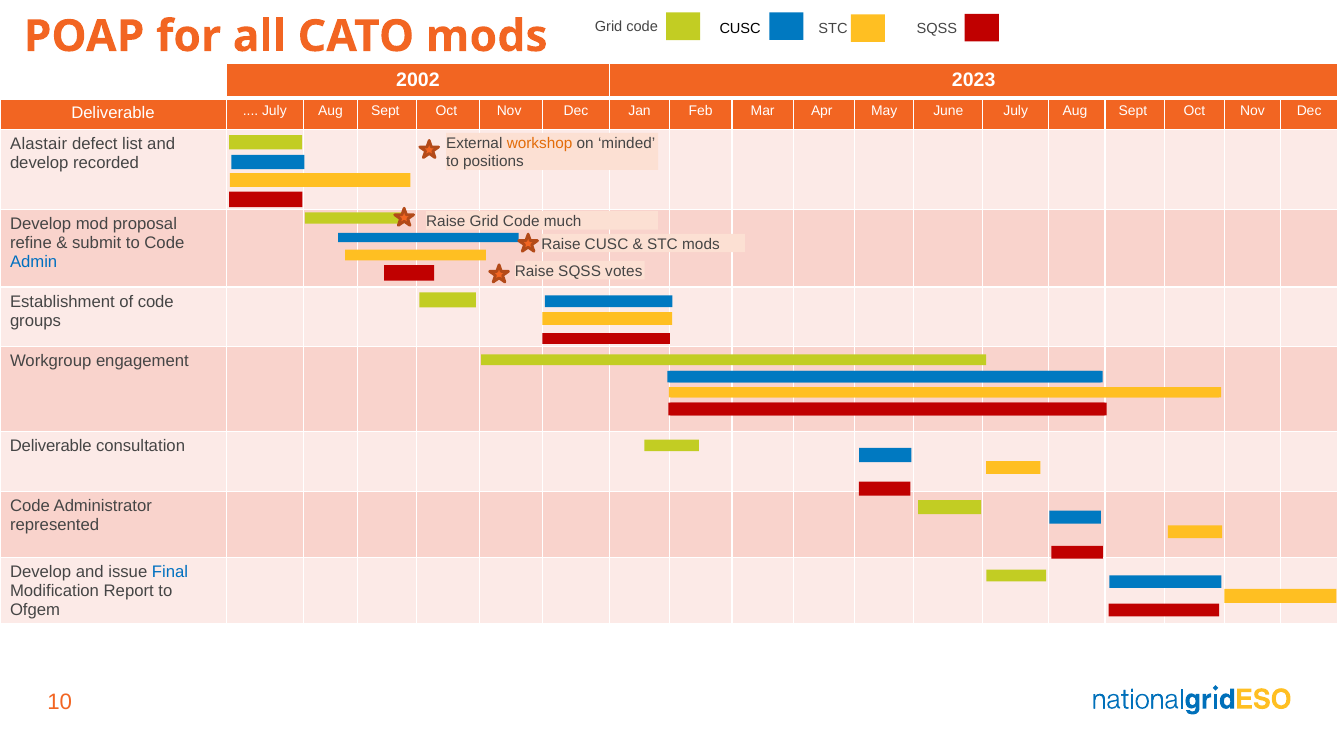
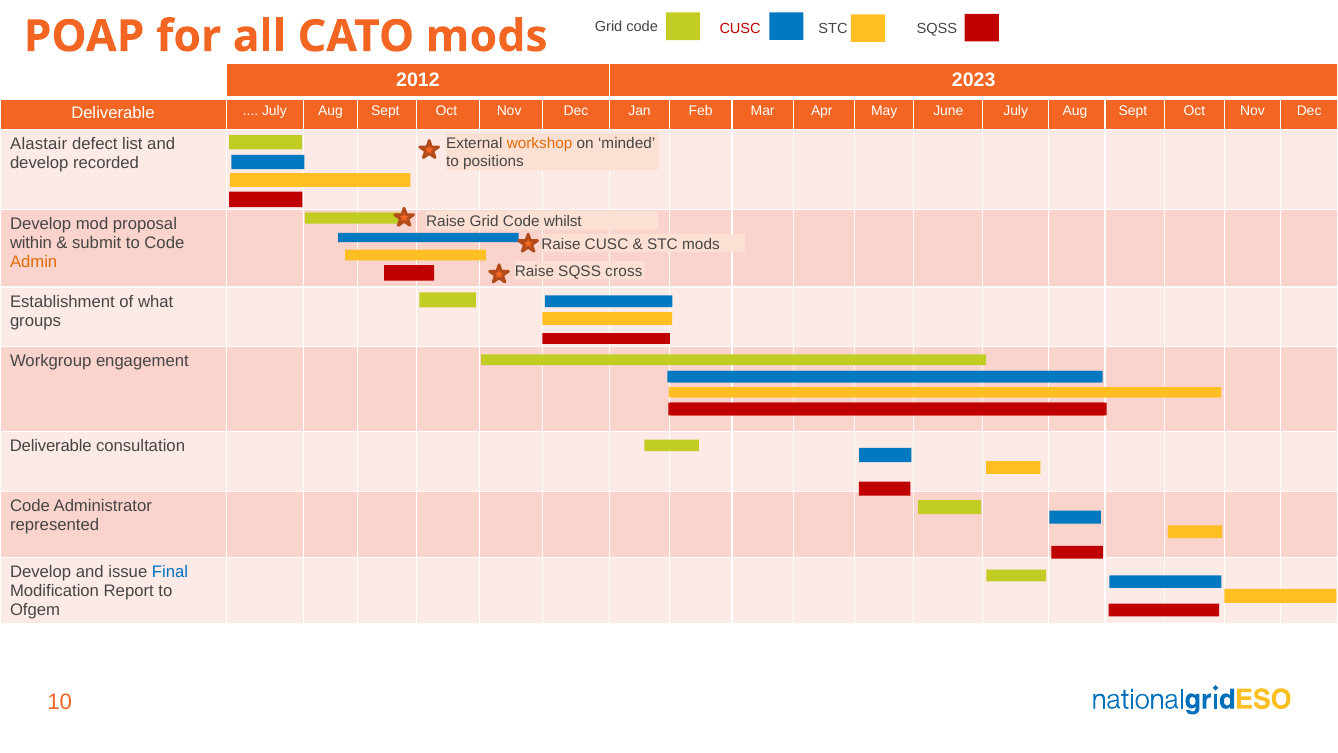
CUSC at (740, 29) colour: black -> red
2002: 2002 -> 2012
much: much -> whilst
refine: refine -> within
Admin colour: blue -> orange
votes: votes -> cross
of code: code -> what
